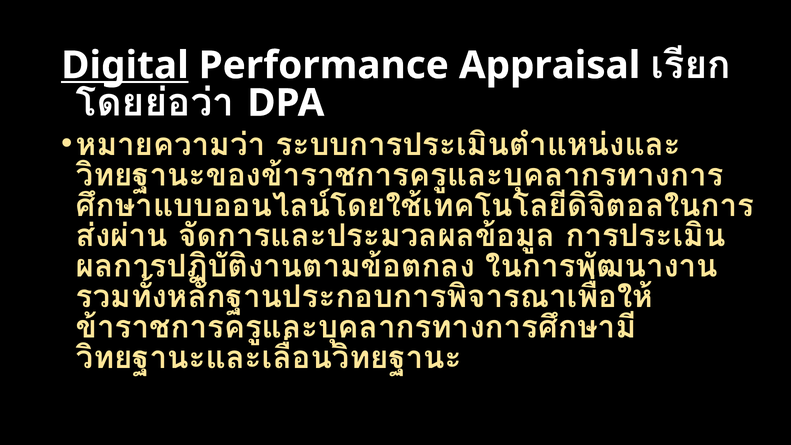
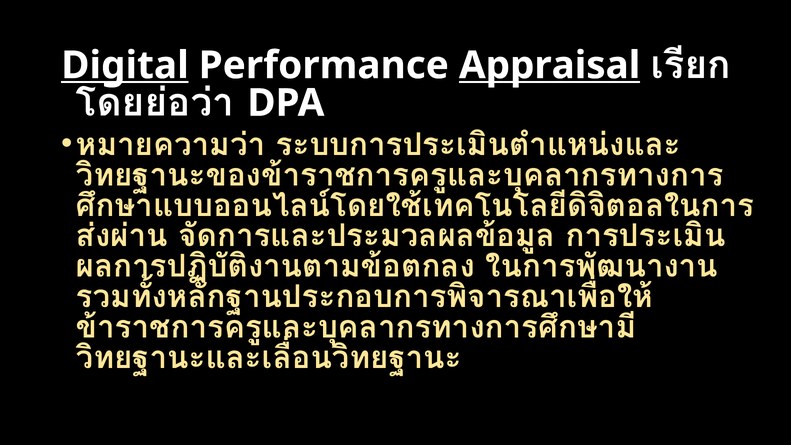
Appraisal underline: none -> present
